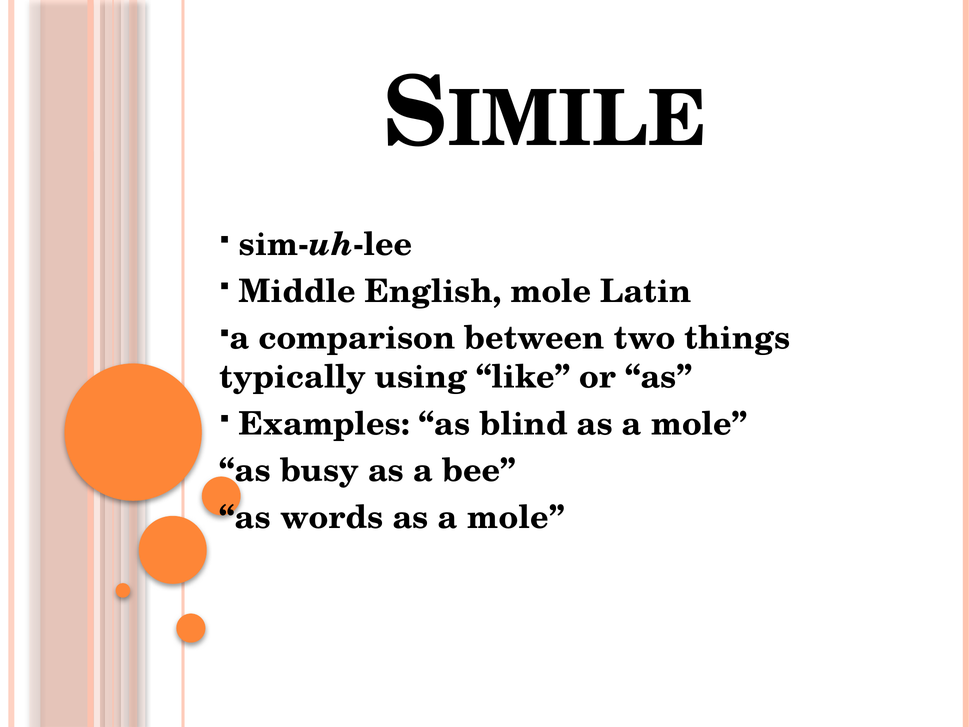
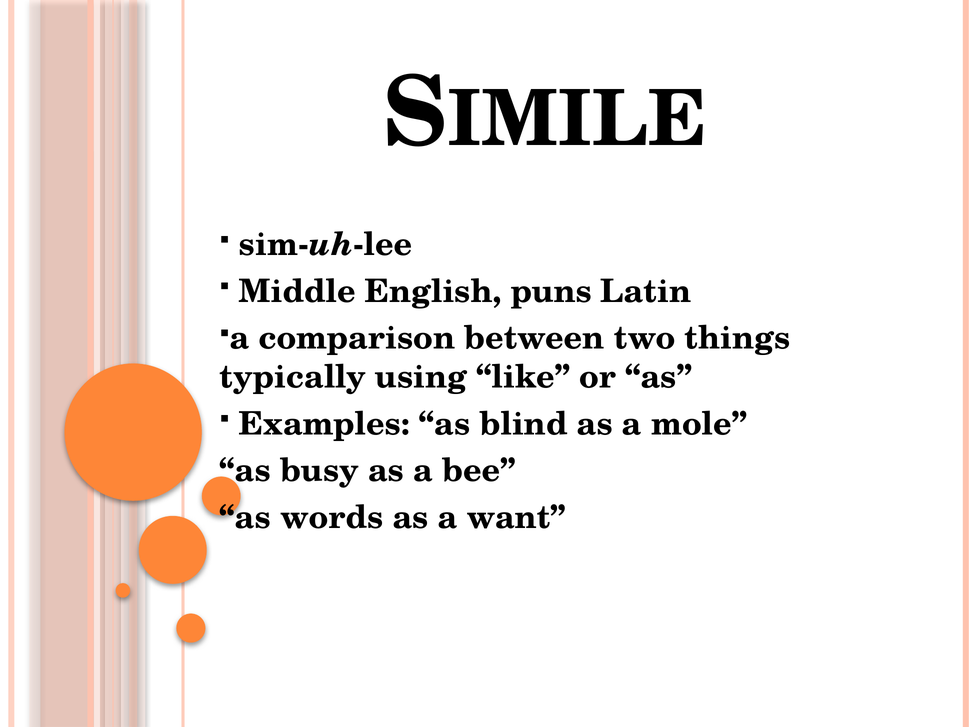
English mole: mole -> puns
mole at (516, 517): mole -> want
